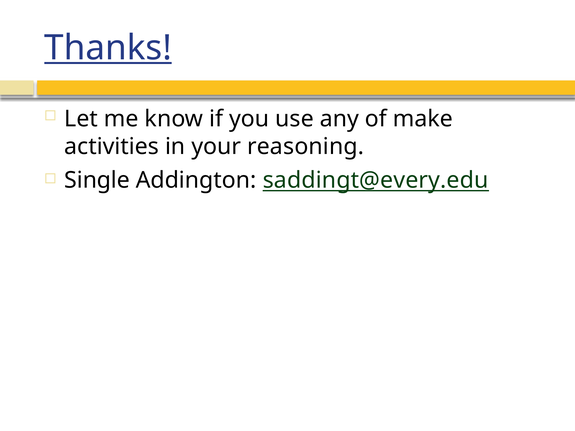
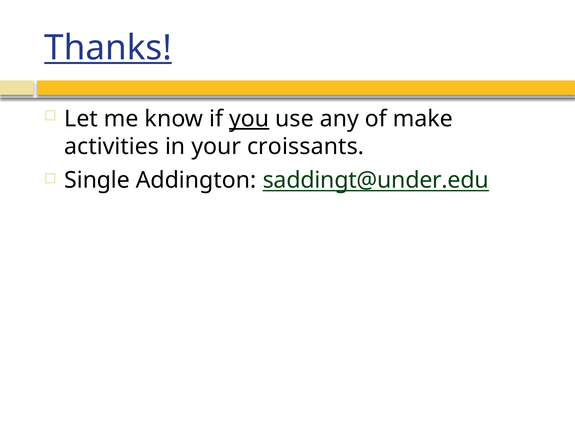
you underline: none -> present
reasoning: reasoning -> croissants
saddingt@every.edu: saddingt@every.edu -> saddingt@under.edu
